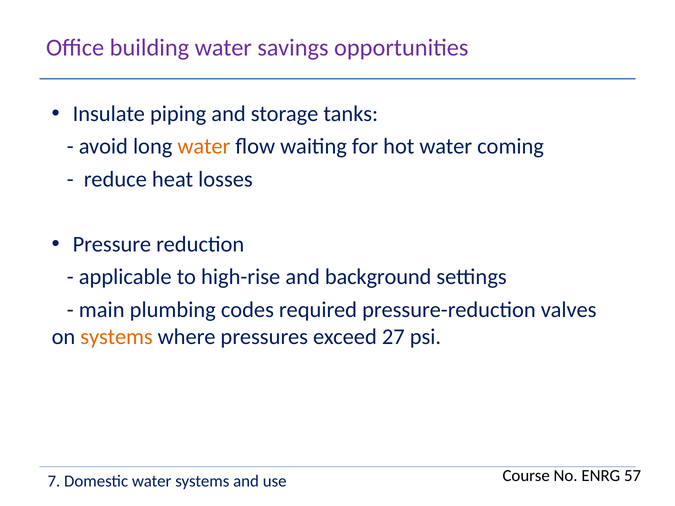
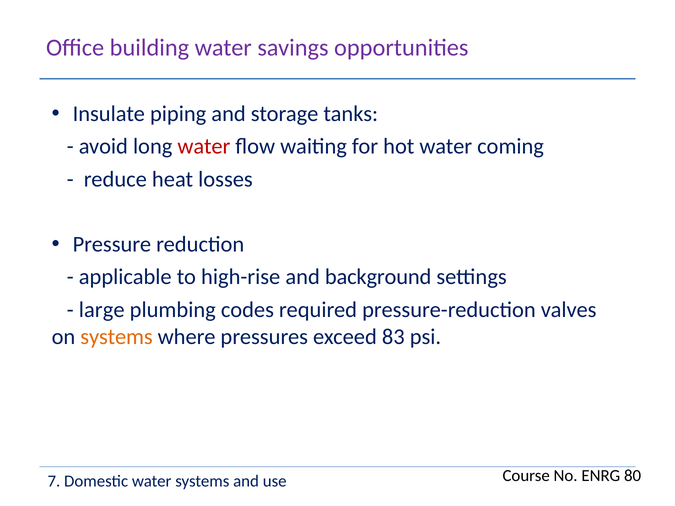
water at (204, 147) colour: orange -> red
main: main -> large
27: 27 -> 83
57: 57 -> 80
